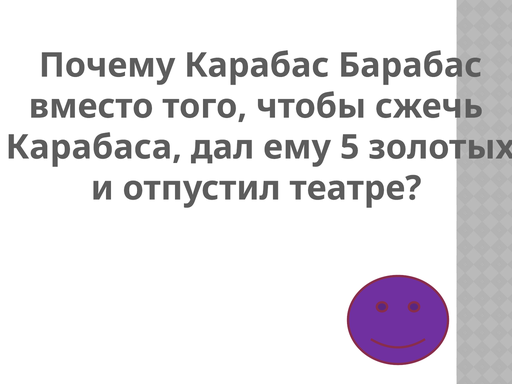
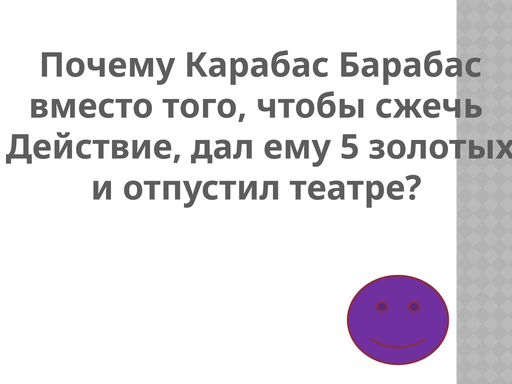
Карабаса: Карабаса -> Действие
